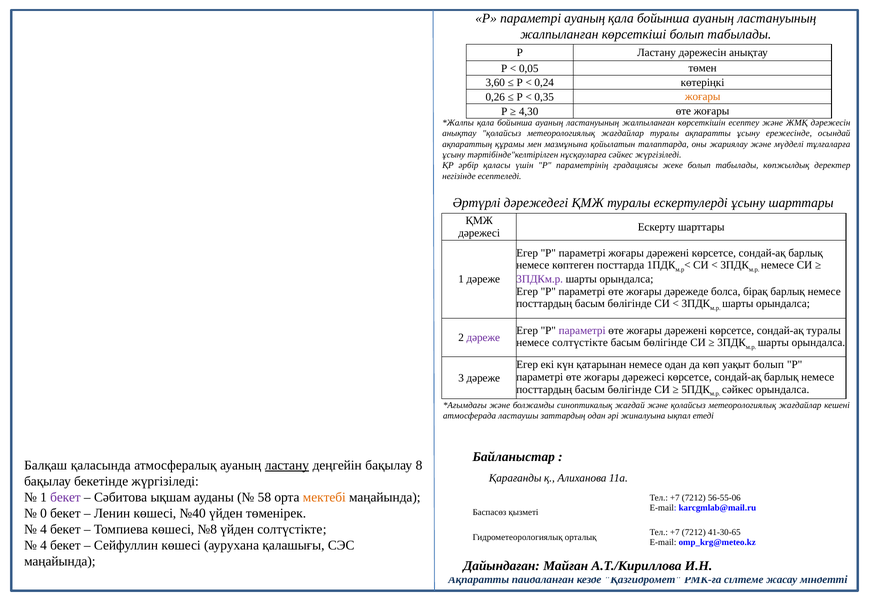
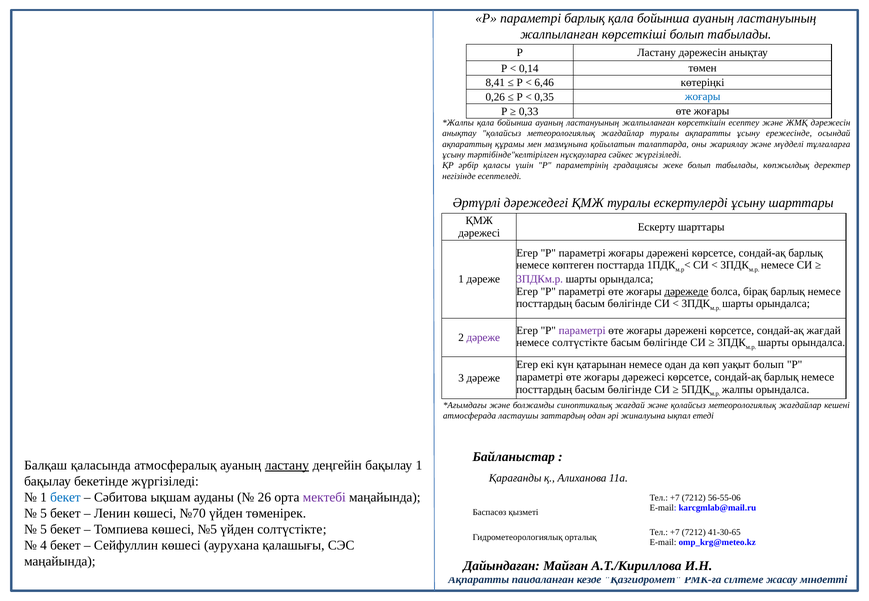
параметрі ауаның: ауаның -> барлық
0,05: 0,05 -> 0,14
3,60: 3,60 -> 8,41
0,24: 0,24 -> 6,46
жоғары at (703, 97) colour: orange -> blue
4,30: 4,30 -> 0,33
дәрежеде underline: none -> present
сондай-ақ туралы: туралы -> жағдай
сәйкес at (738, 390): сәйкес -> жалпы
бақылау 8: 8 -> 1
бекет at (65, 498) colour: purple -> blue
58: 58 -> 26
мектебі colour: orange -> purple
0 at (44, 514): 0 -> 5
№40: №40 -> №70
4 at (44, 530): 4 -> 5
№8: №8 -> №5
